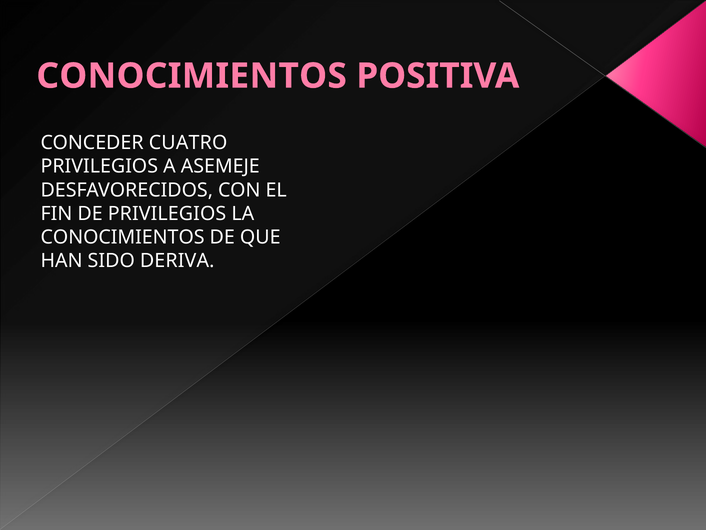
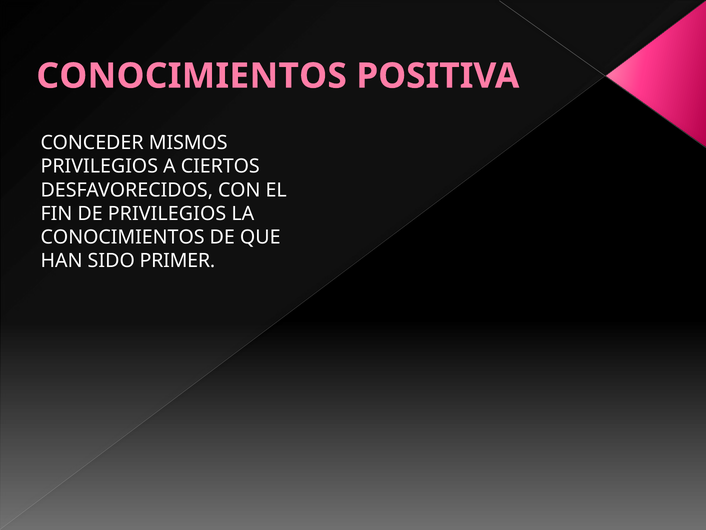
CUATRO: CUATRO -> MISMOS
ASEMEJE: ASEMEJE -> CIERTOS
DERIVA: DERIVA -> PRIMER
